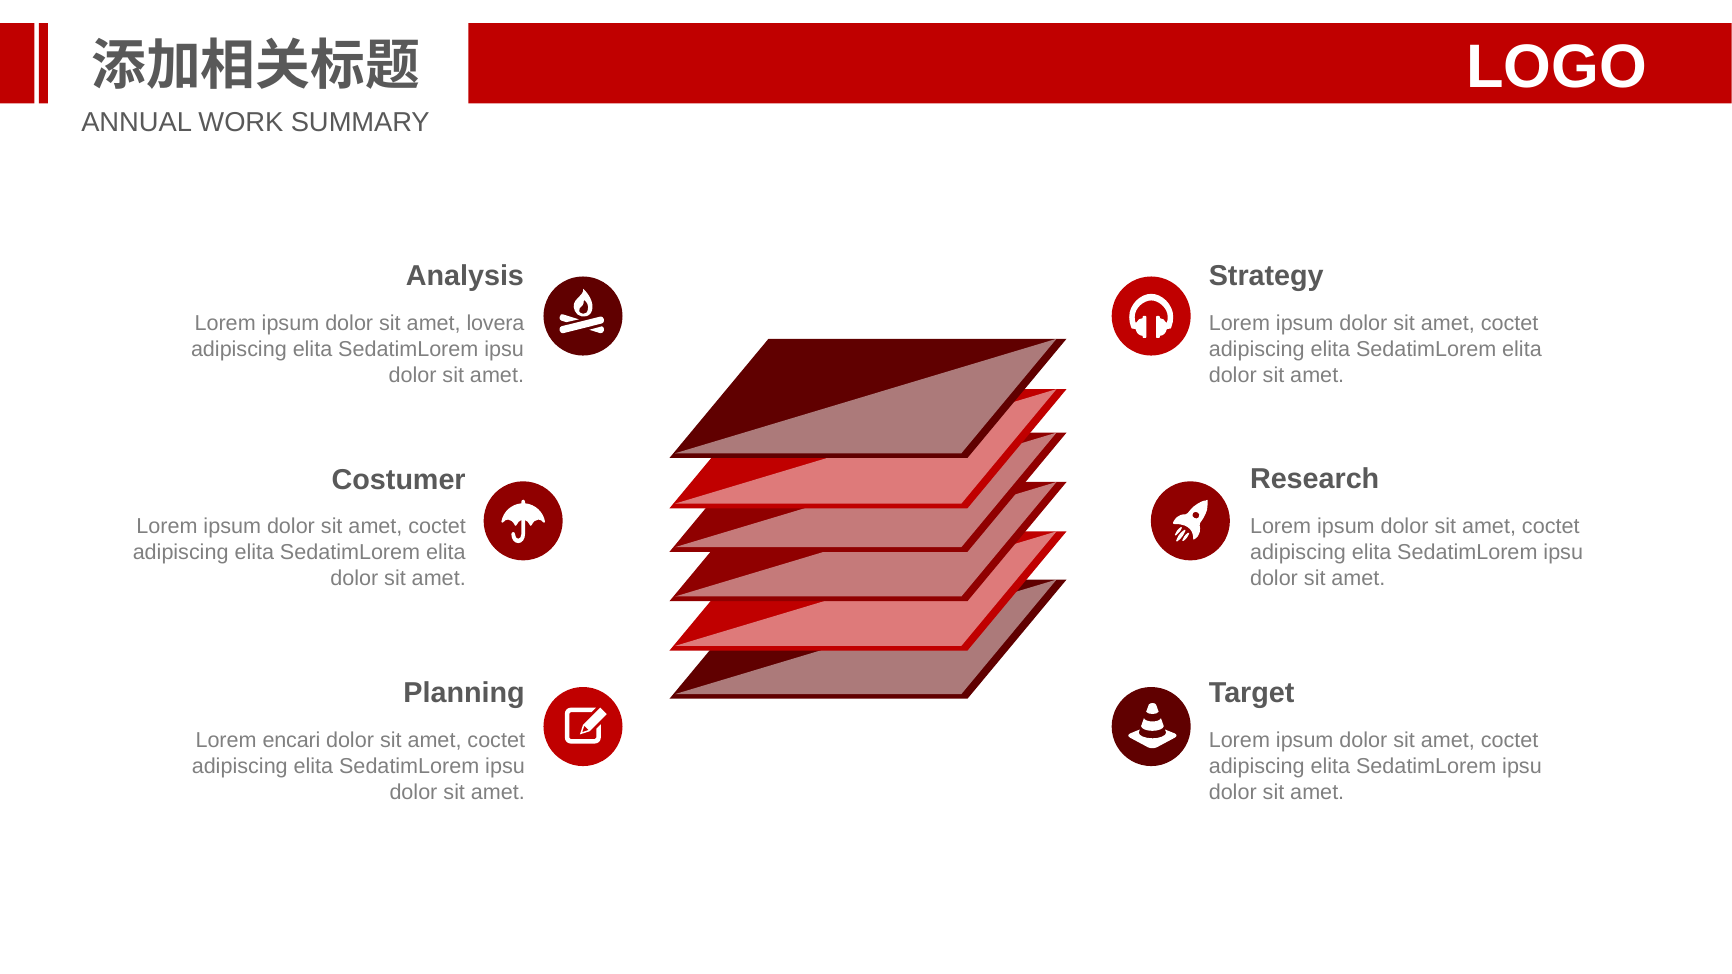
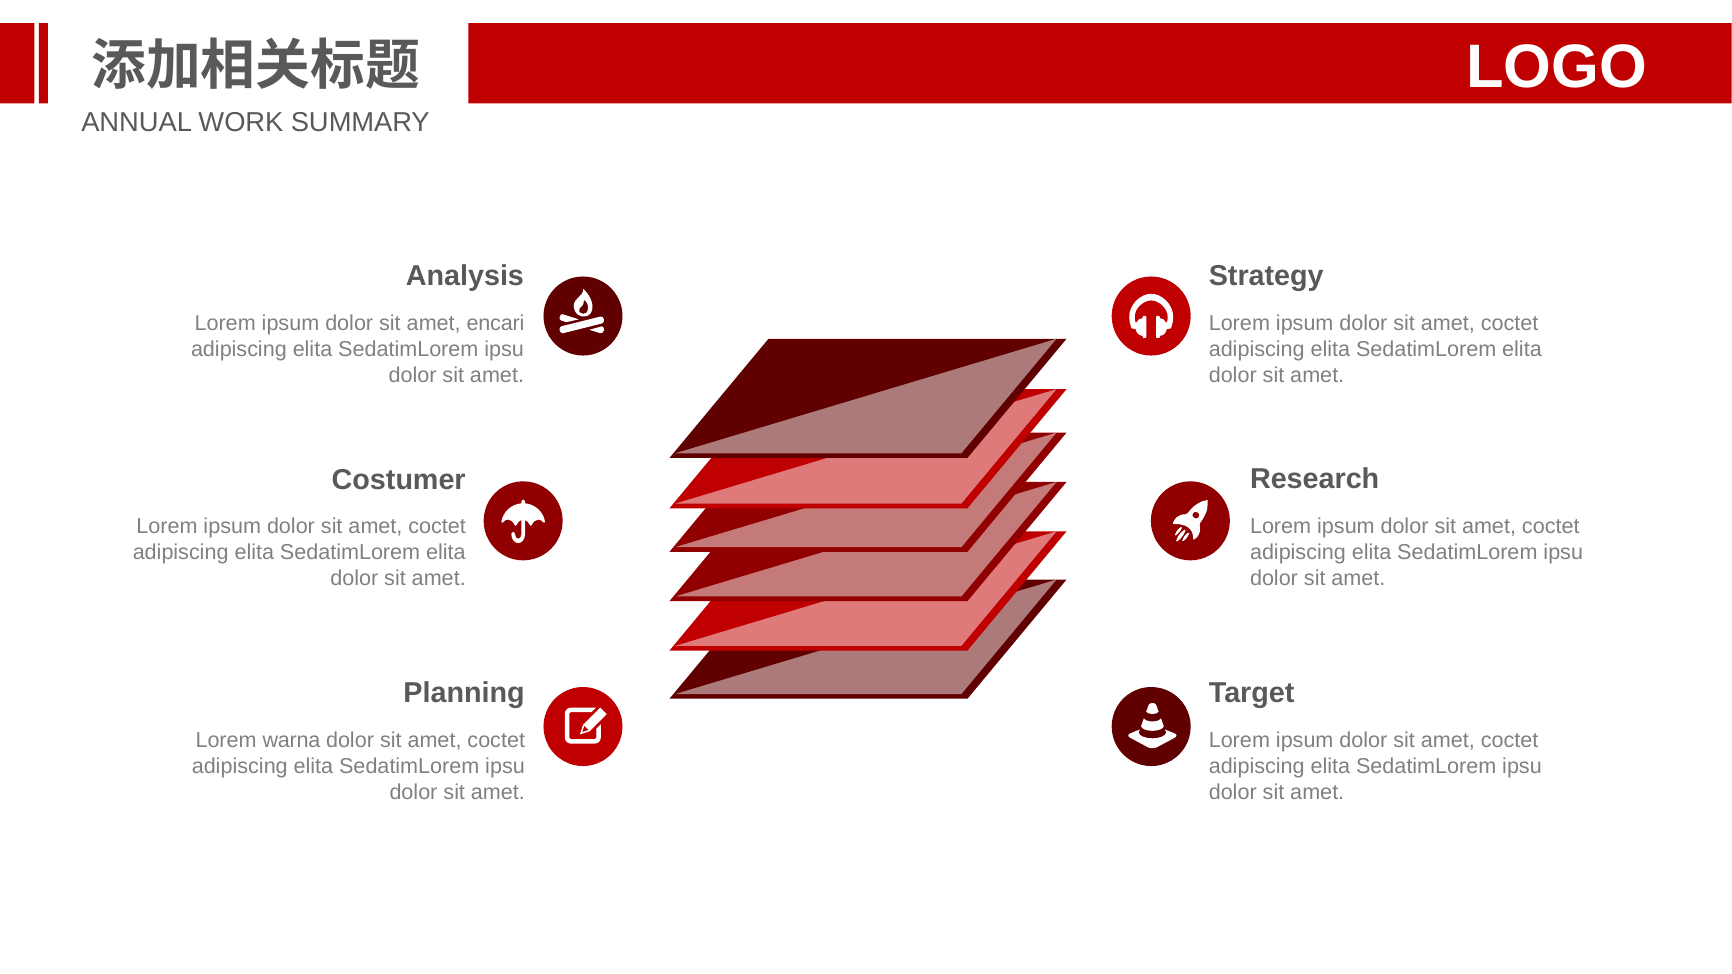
lovera: lovera -> encari
encari: encari -> warna
